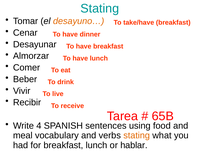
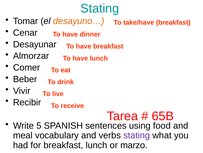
4: 4 -> 5
stating at (137, 135) colour: orange -> purple
hablar: hablar -> marzo
